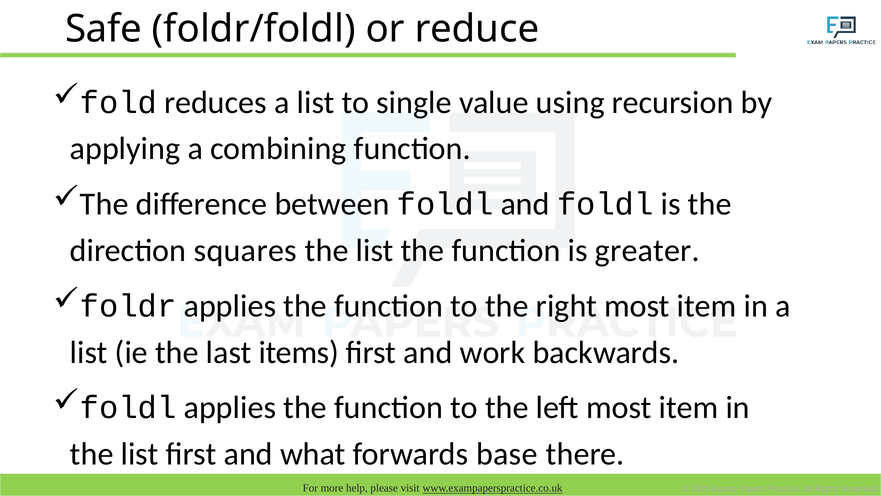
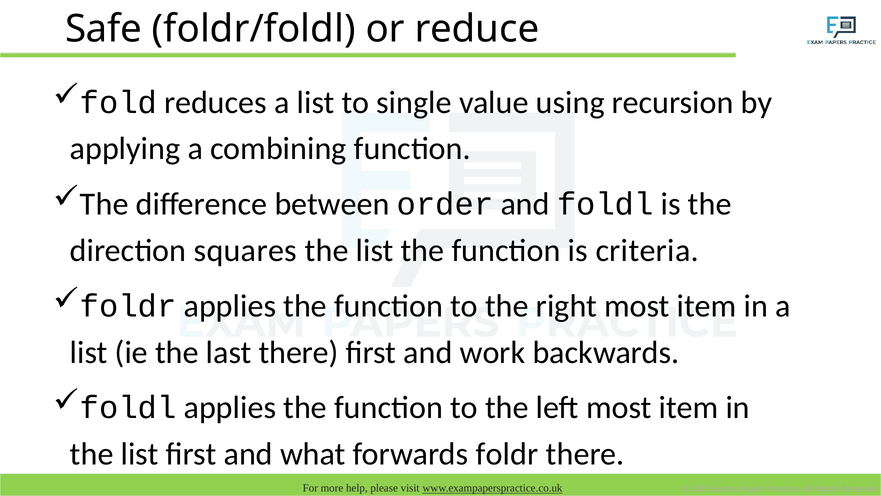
between foldl: foldl -> order
greater: greater -> criteria
last items: items -> there
forwards base: base -> foldr
